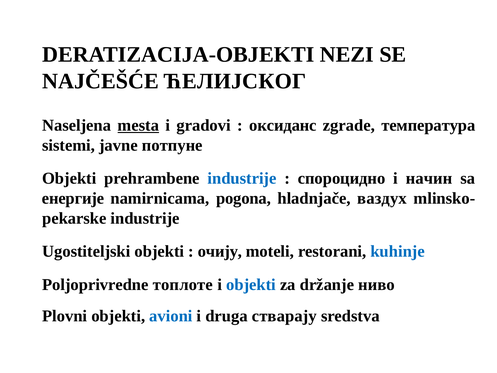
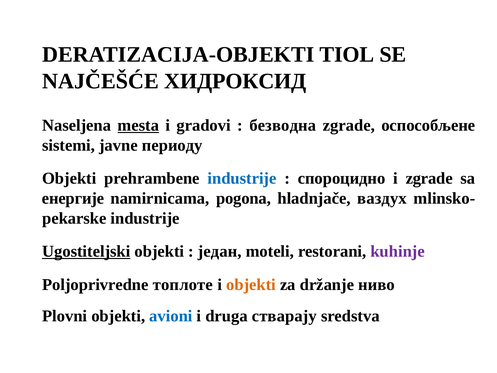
NEZI: NEZI -> TIOL
ЋЕЛИЈСКОГ: ЋЕЛИЈСКОГ -> ХИДРОКСИД
оксиданс: оксиданс -> безводна
температура: температура -> оспособљене
потпуне: потпуне -> периоду
i начин: начин -> zgrade
Ugostiteljski underline: none -> present
очију: очију -> један
kuhinje colour: blue -> purple
objekti at (251, 284) colour: blue -> orange
